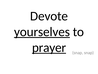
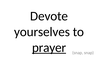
yourselves underline: present -> none
